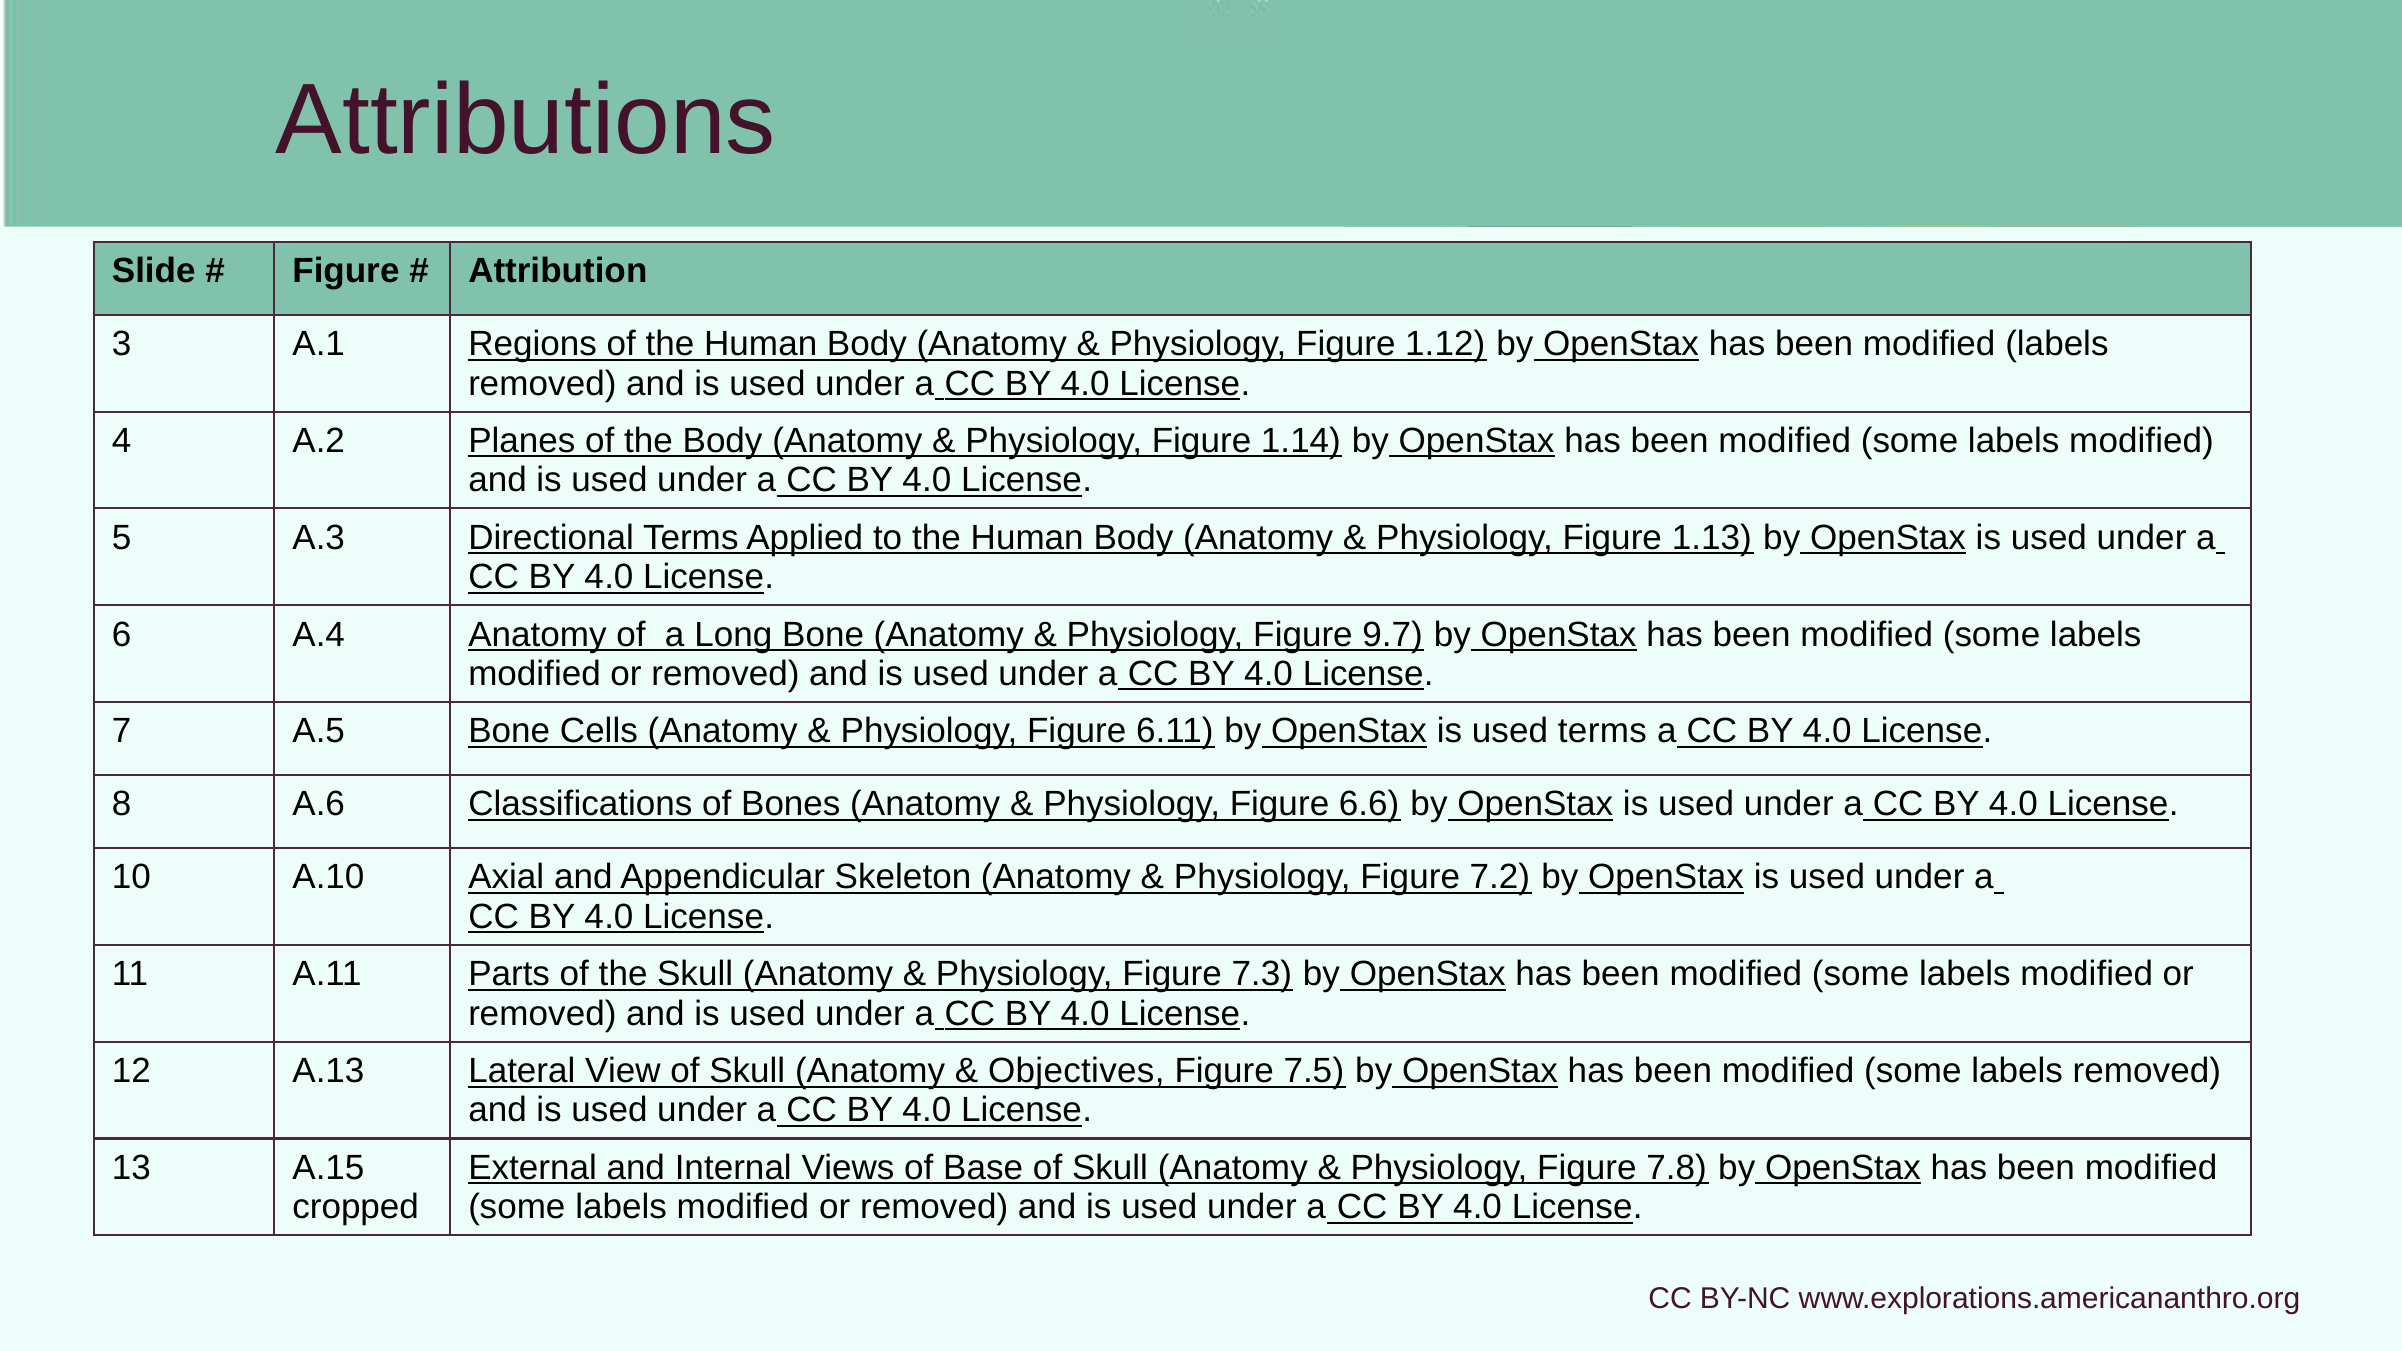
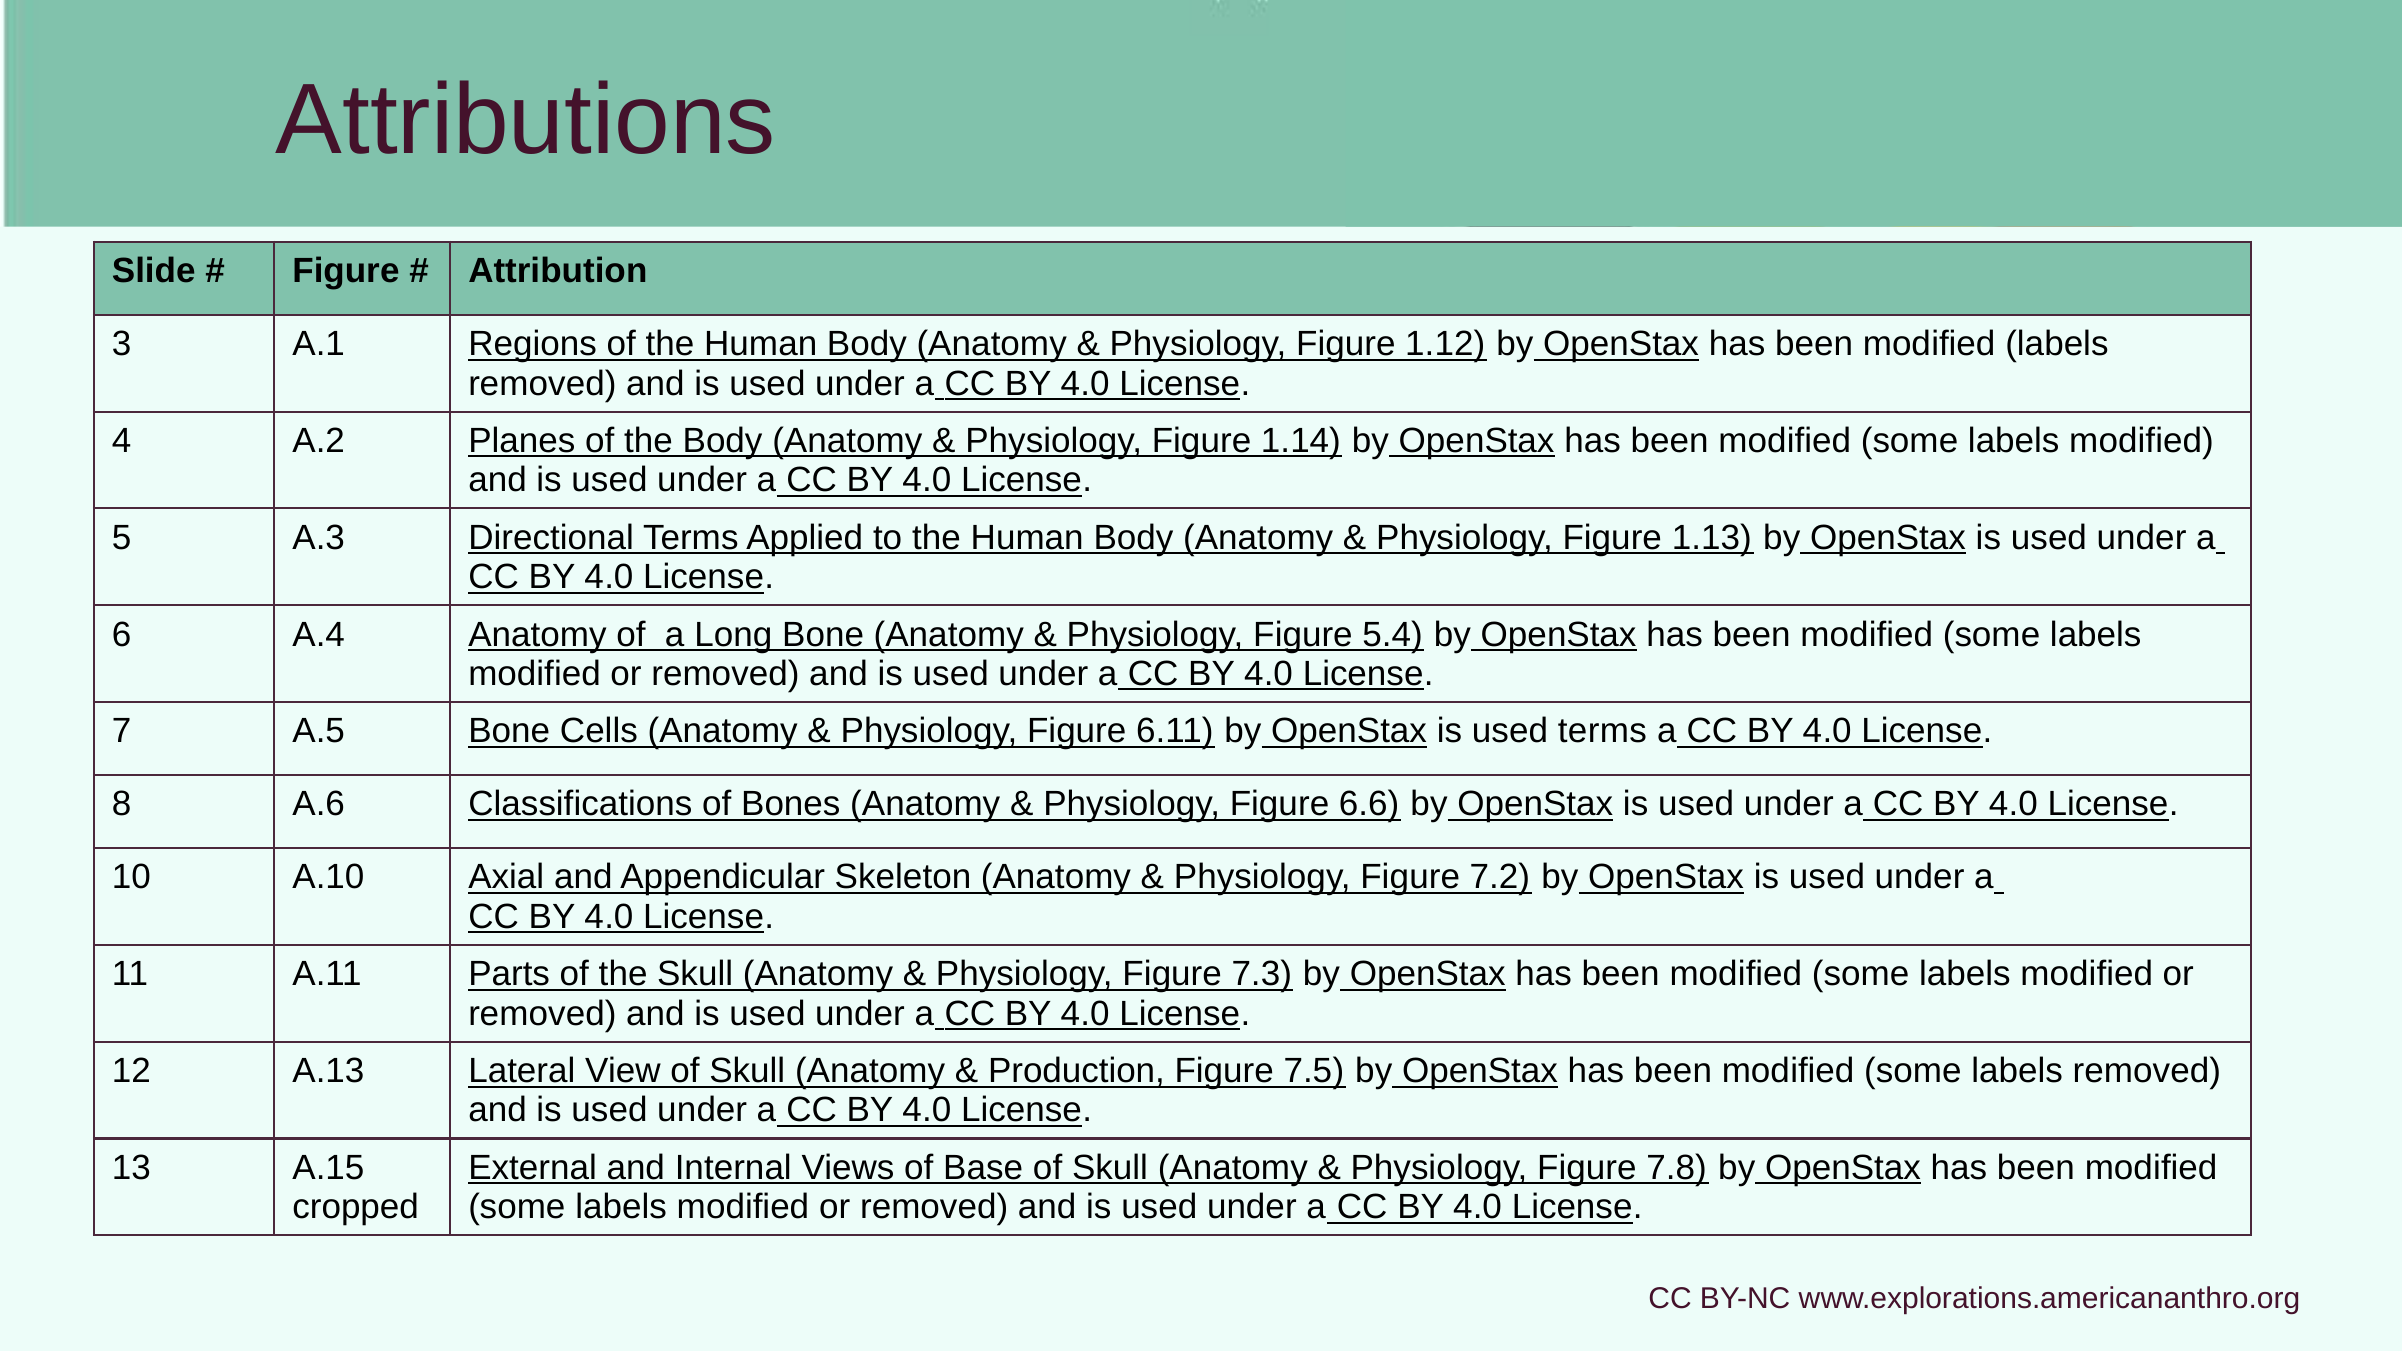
9.7: 9.7 -> 5.4
Objectives: Objectives -> Production
